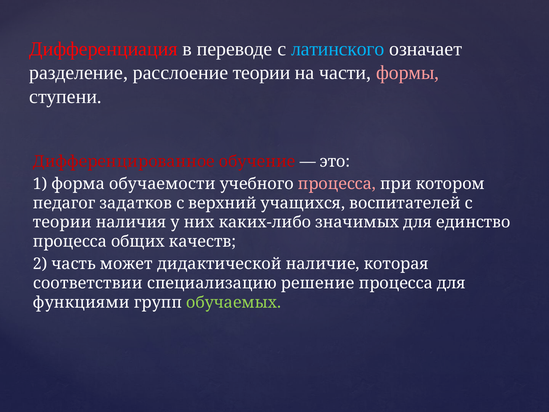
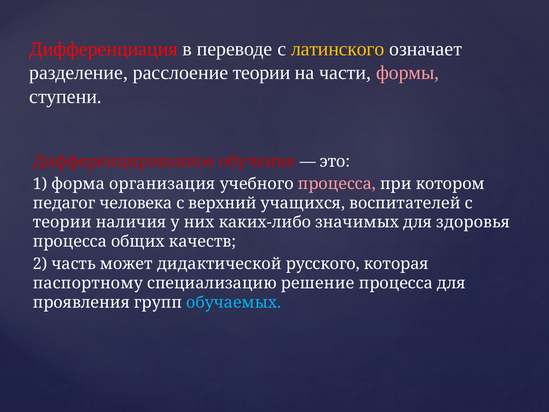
латинского colour: light blue -> yellow
обучаемости: обучаемости -> организация
задатков: задатков -> человека
единство: единство -> здоровья
наличие: наличие -> русского
соответствии: соответствии -> паспортному
функциями: функциями -> проявления
обучаемых colour: light green -> light blue
